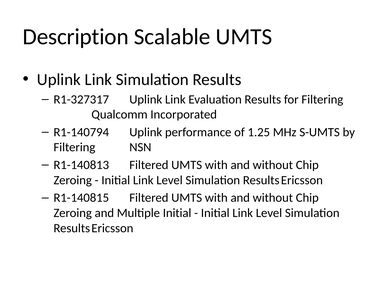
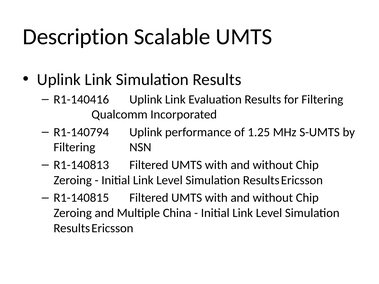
R1-327317: R1-327317 -> R1-140416
Multiple Initial: Initial -> China
